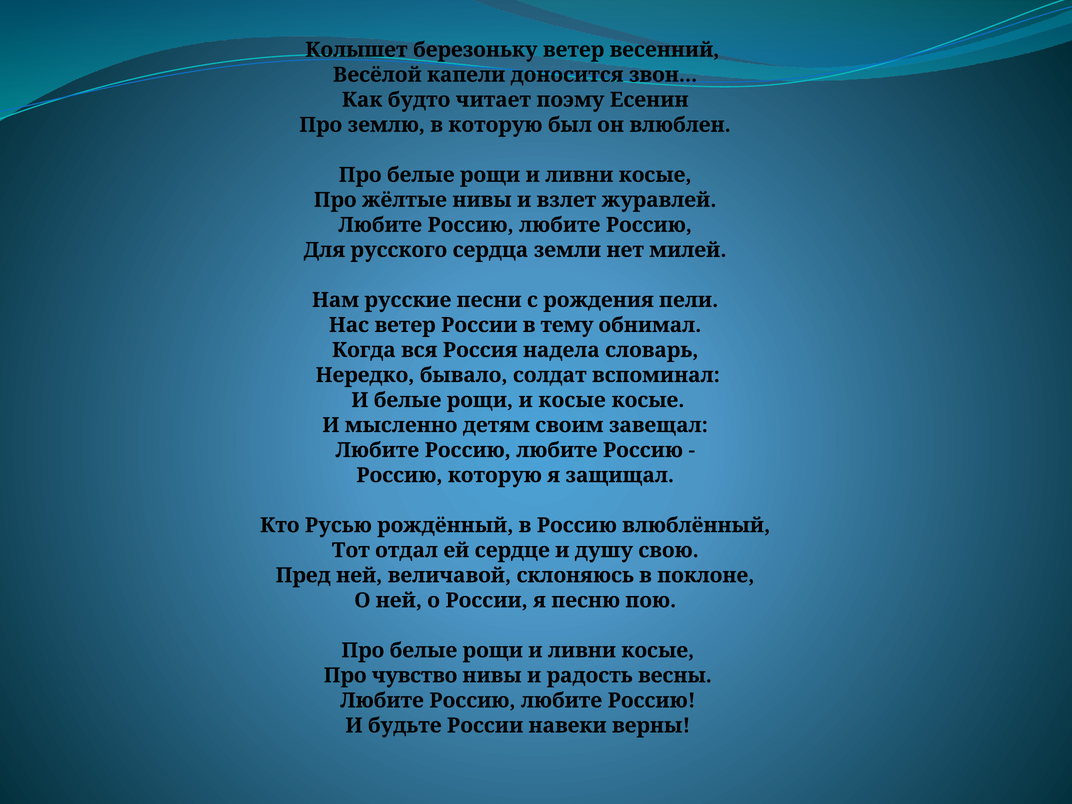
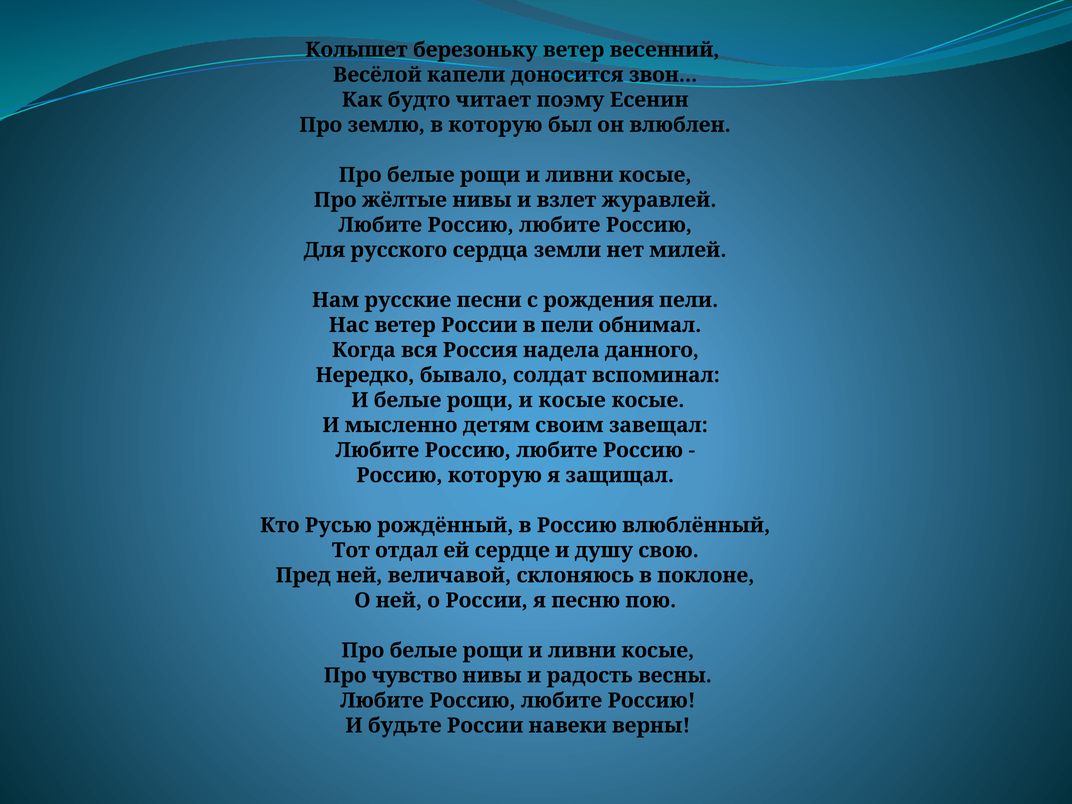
в тему: тему -> пели
словарь: словарь -> данного
